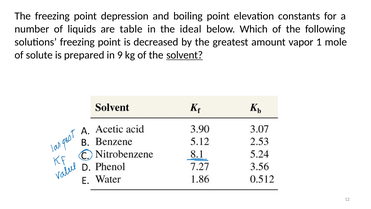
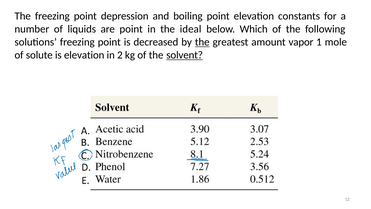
are table: table -> point
the at (202, 42) underline: none -> present
is prepared: prepared -> elevation
9: 9 -> 2
